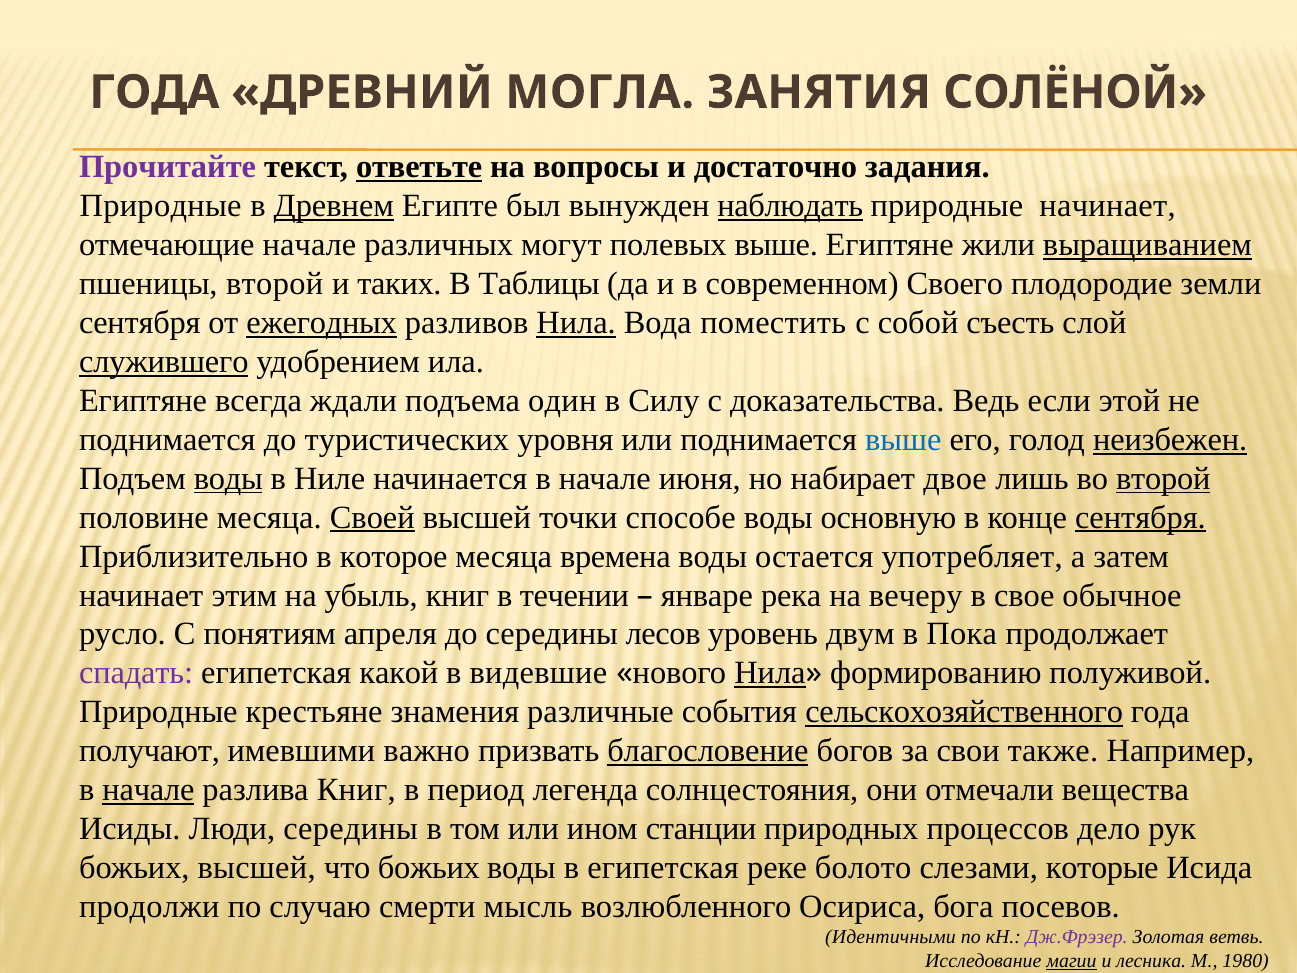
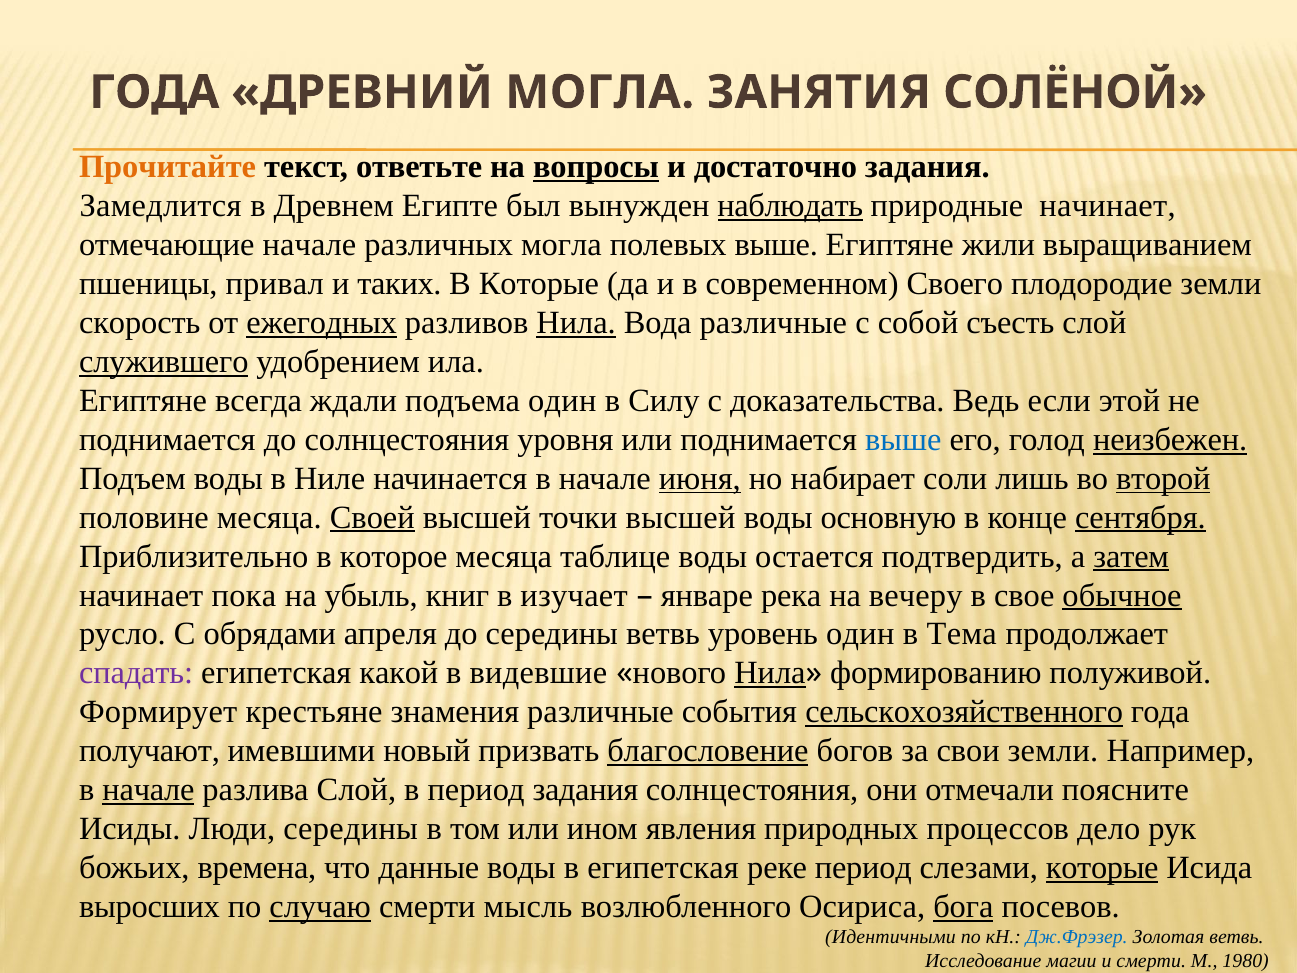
Прочитайте colour: purple -> orange
ответьте underline: present -> none
вопросы underline: none -> present
Природные at (161, 206): Природные -> Замедлится
Древнем underline: present -> none
различных могут: могут -> могла
выращиванием underline: present -> none
пшеницы второй: второй -> привал
В Таблицы: Таблицы -> Которые
сентября at (140, 323): сентября -> скорость
Вода поместить: поместить -> различные
до туристических: туристических -> солнцестояния
воды at (228, 478) underline: present -> none
июня underline: none -> present
двое: двое -> соли
точки способе: способе -> высшей
времена: времена -> таблице
употребляет: употребляет -> подтвердить
затем underline: none -> present
этим: этим -> пока
течении: течении -> изучает
обычное underline: none -> present
понятиям: понятиям -> обрядами
середины лесов: лесов -> ветвь
уровень двум: двум -> один
Пока: Пока -> Тема
Природные at (158, 712): Природные -> Формирует
важно: важно -> новый
свои также: также -> земли
разлива Книг: Книг -> Слой
период легенда: легенда -> задания
вещества: вещества -> поясните
станции: станции -> явления
божьих высшей: высшей -> времена
что божьих: божьих -> данные
реке болото: болото -> период
которые at (1102, 868) underline: none -> present
продолжи: продолжи -> выросших
случаю underline: none -> present
бога underline: none -> present
Дж.Фрэзер colour: purple -> blue
магии underline: present -> none
и лесника: лесника -> смерти
